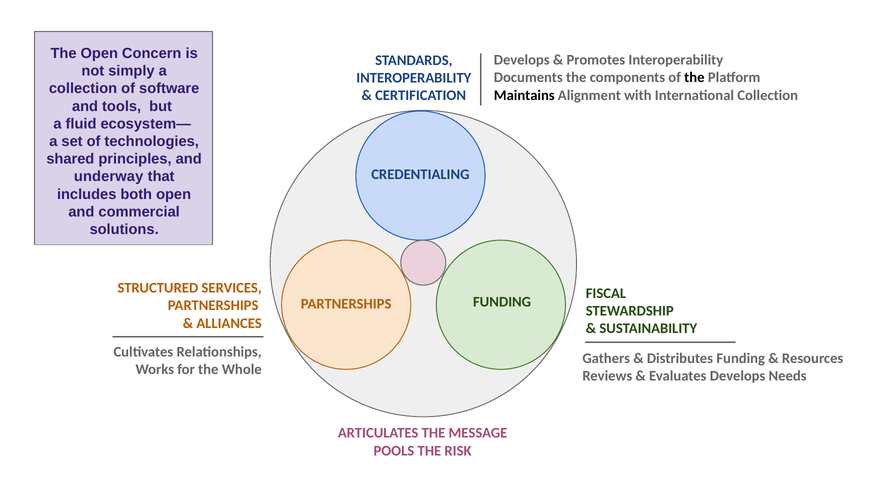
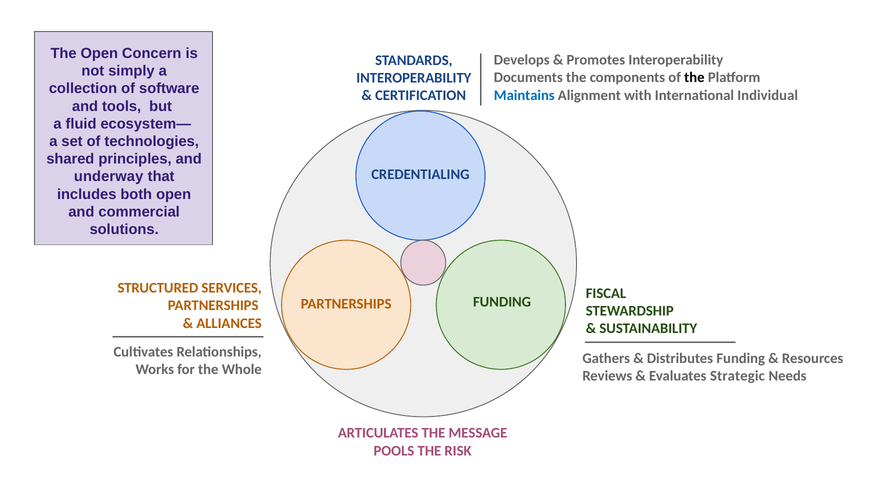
Maintains colour: black -> blue
International Collection: Collection -> Individual
Evaluates Develops: Develops -> Strategic
